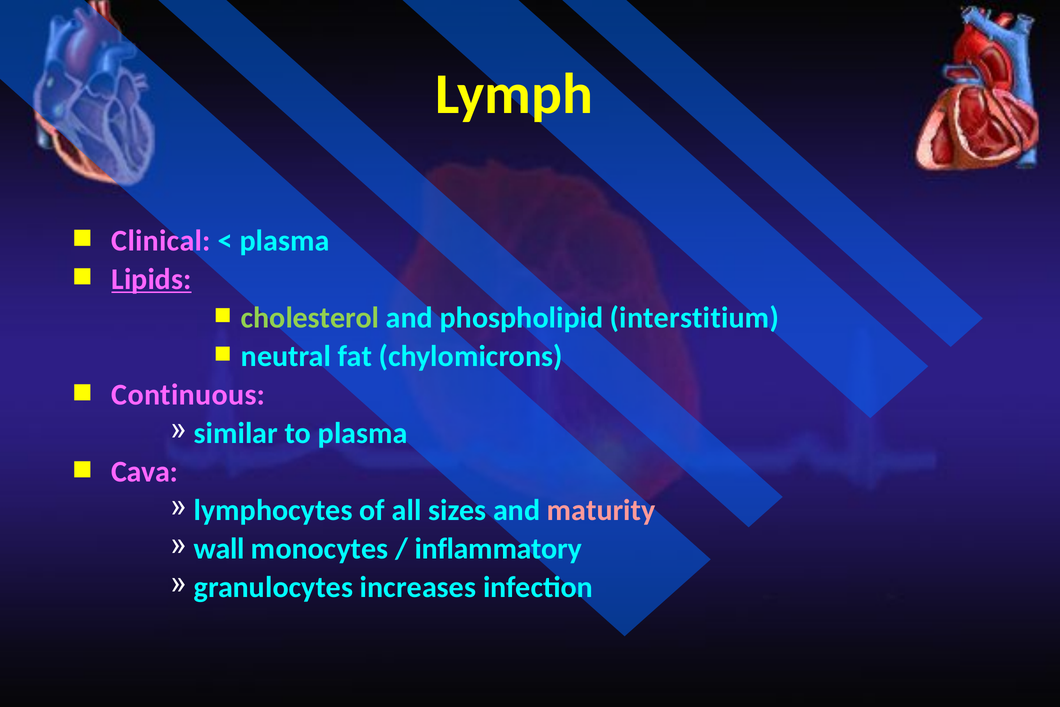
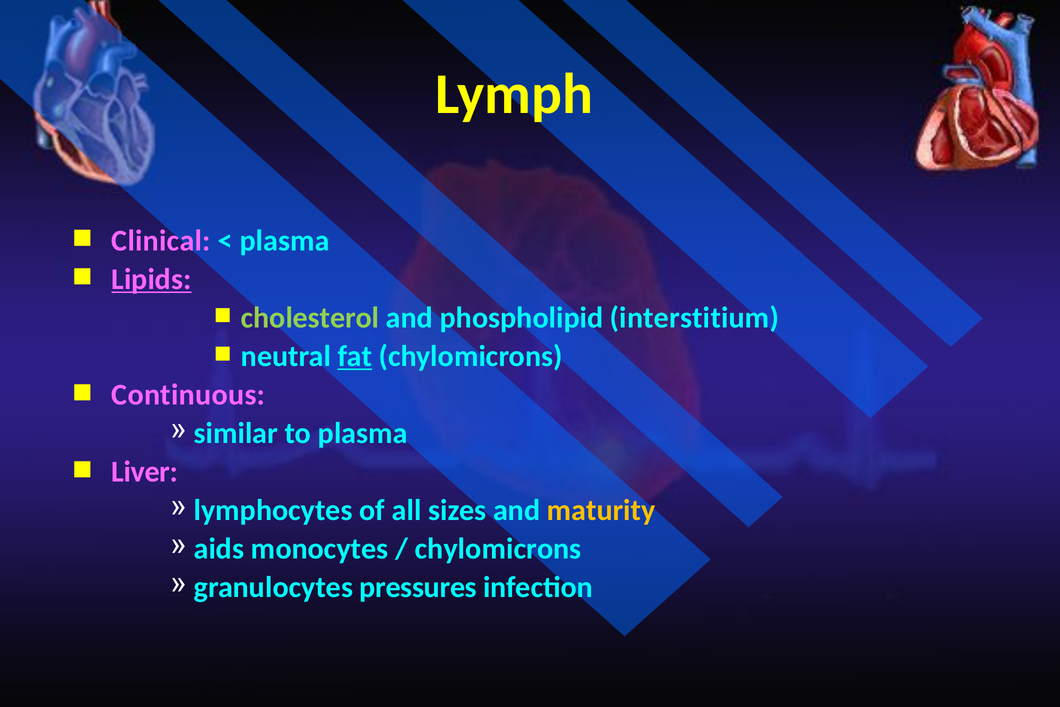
fat underline: none -> present
Cava: Cava -> Liver
maturity colour: pink -> yellow
wall: wall -> aids
inflammatory at (498, 549): inflammatory -> chylomicrons
increases: increases -> pressures
